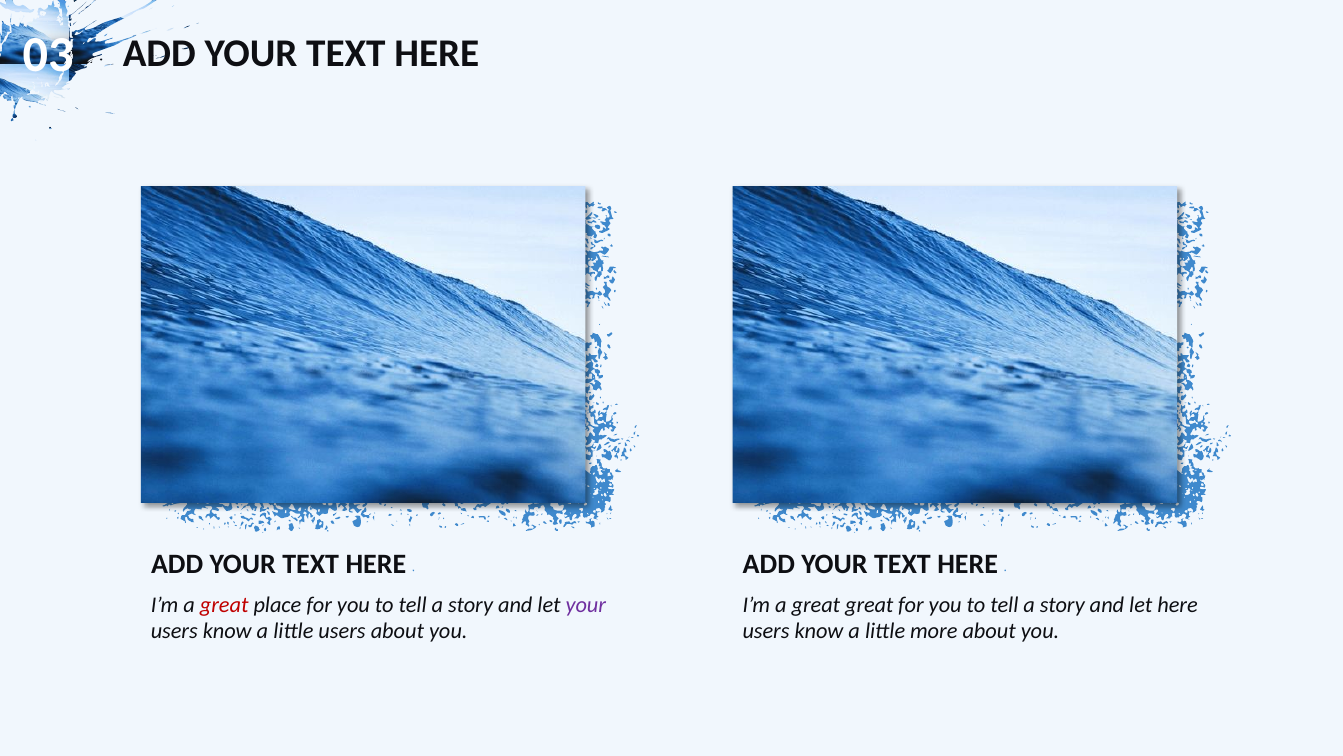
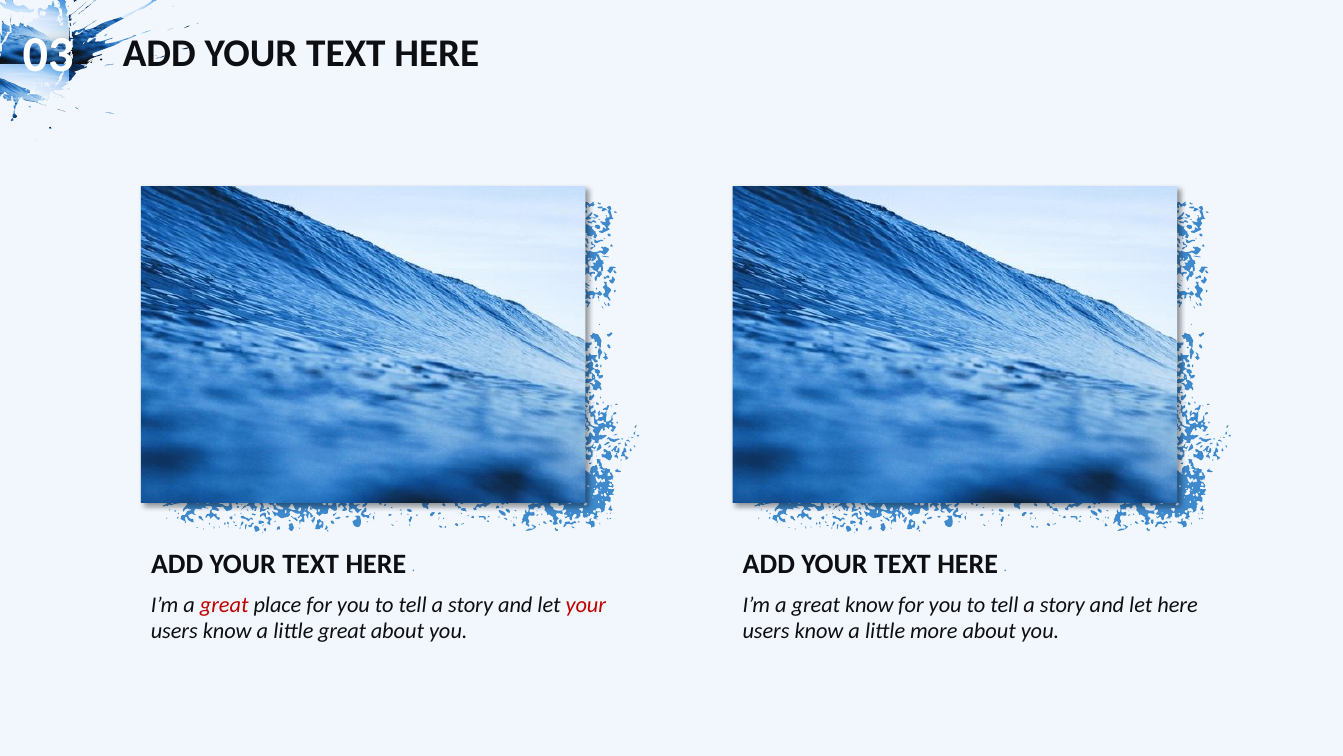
your at (586, 604) colour: purple -> red
great great: great -> know
little users: users -> great
